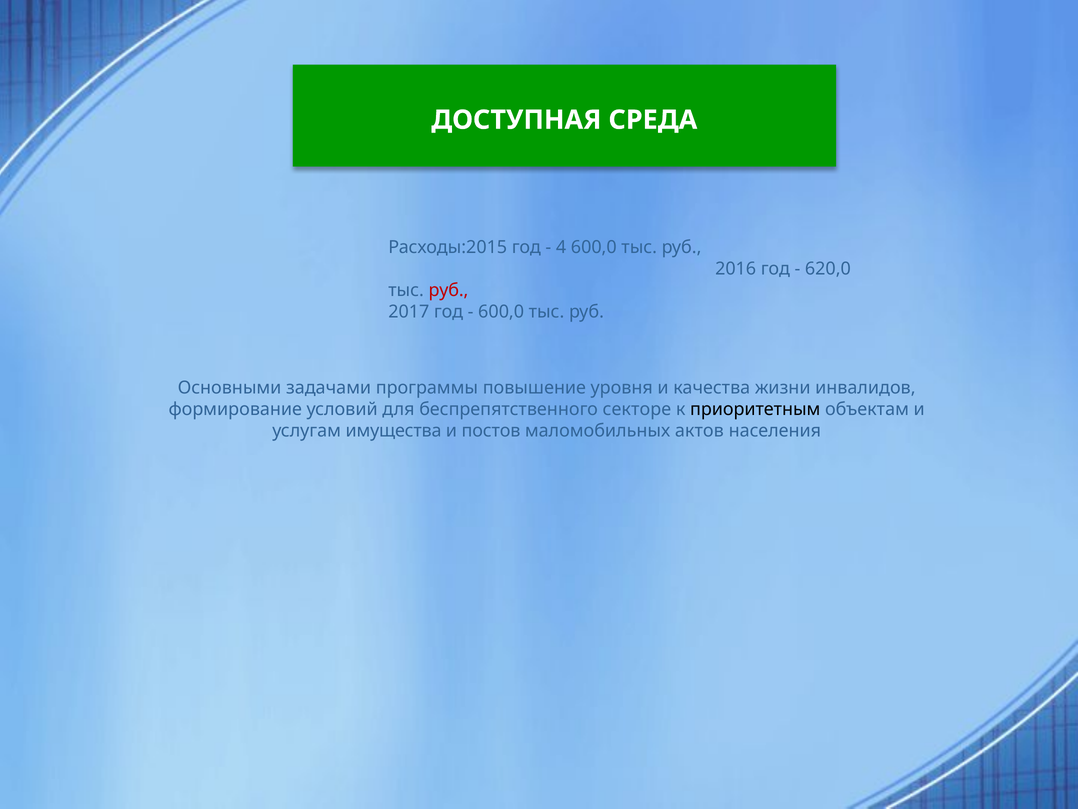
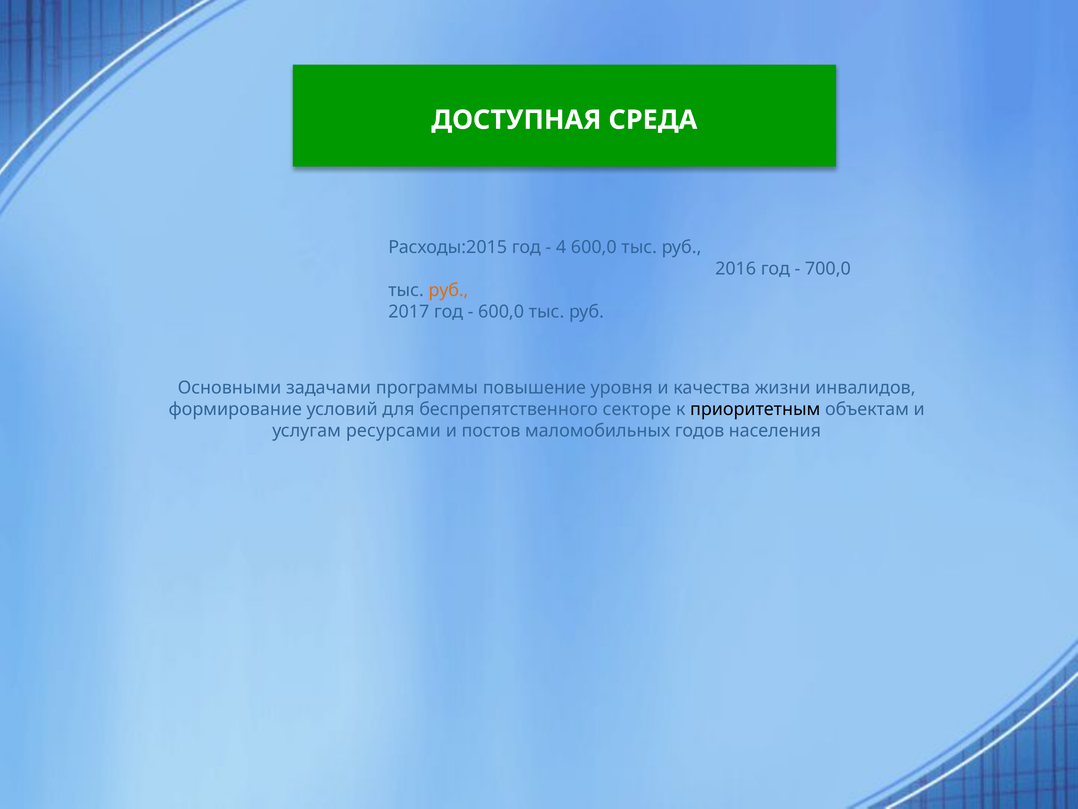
620,0: 620,0 -> 700,0
руб at (448, 290) colour: red -> orange
имущества: имущества -> ресурсами
актов: актов -> годов
